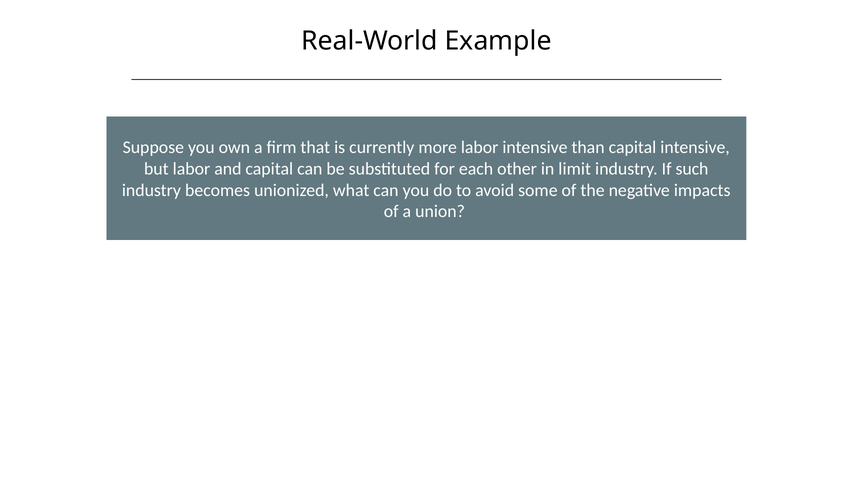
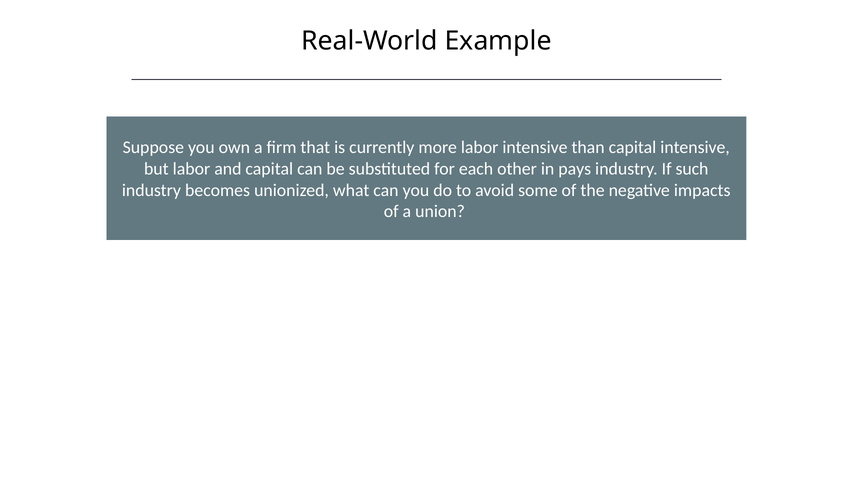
limit: limit -> pays
